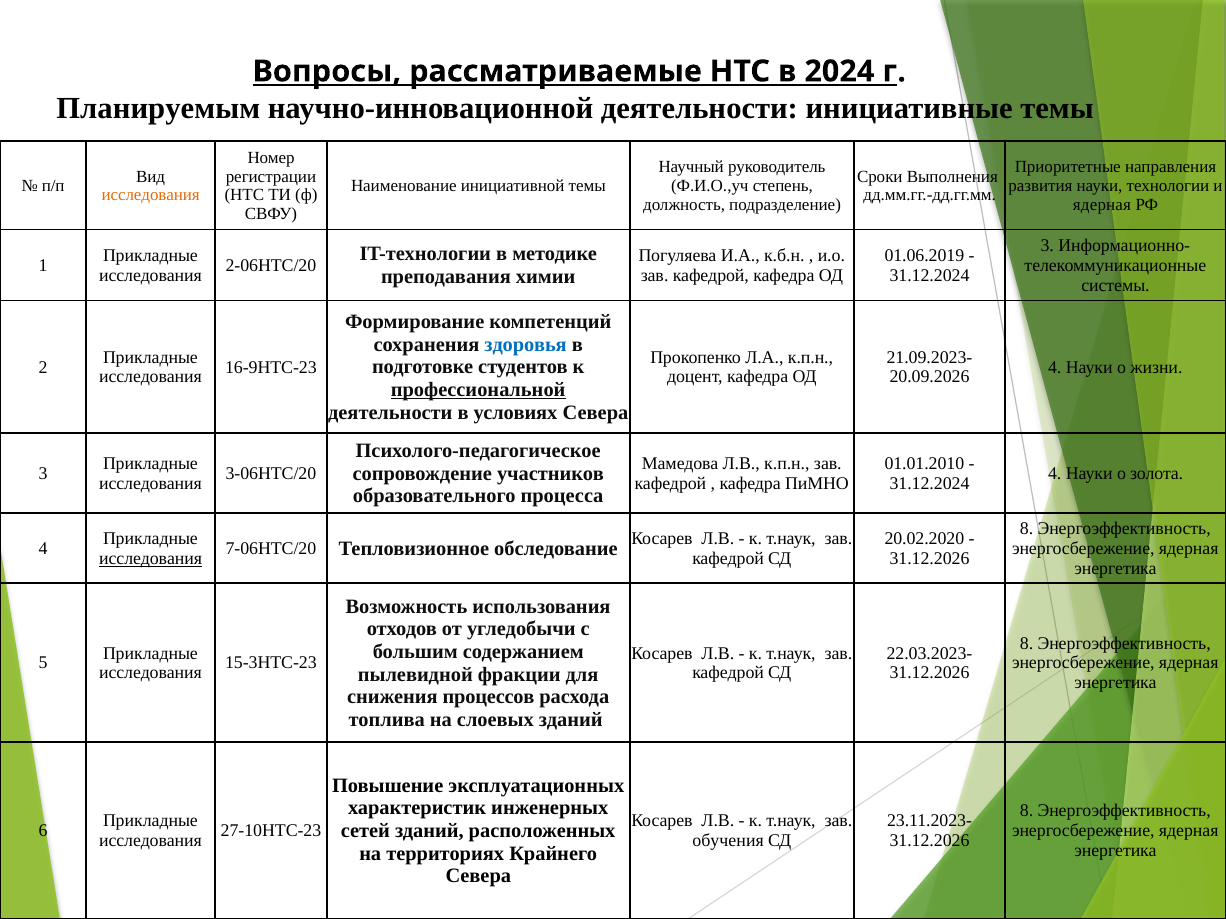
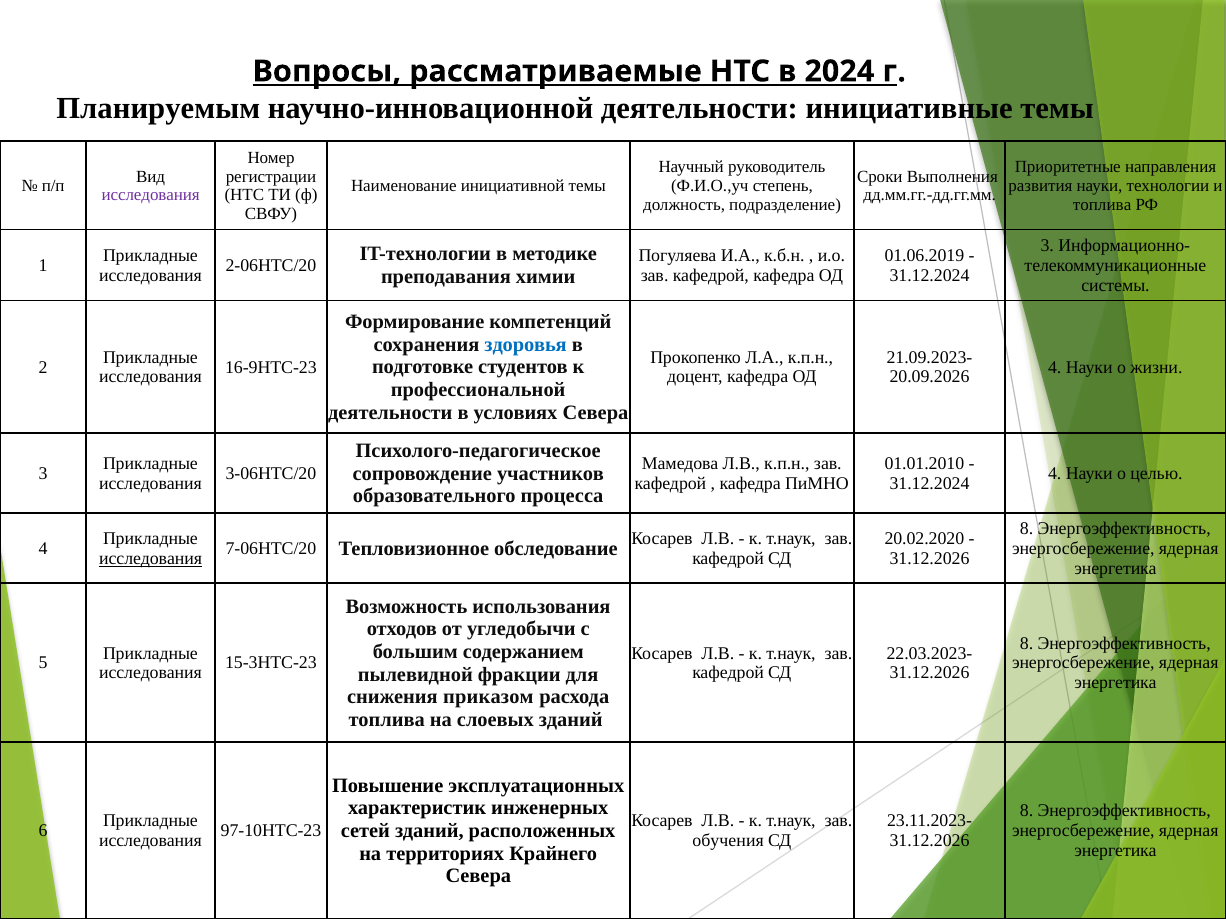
исследования at (151, 195) colour: orange -> purple
ядерная at (1102, 205): ядерная -> топлива
профессиональной underline: present -> none
золота: золота -> целью
процессов: процессов -> приказом
27-10НТС-23: 27-10НТС-23 -> 97-10НТС-23
